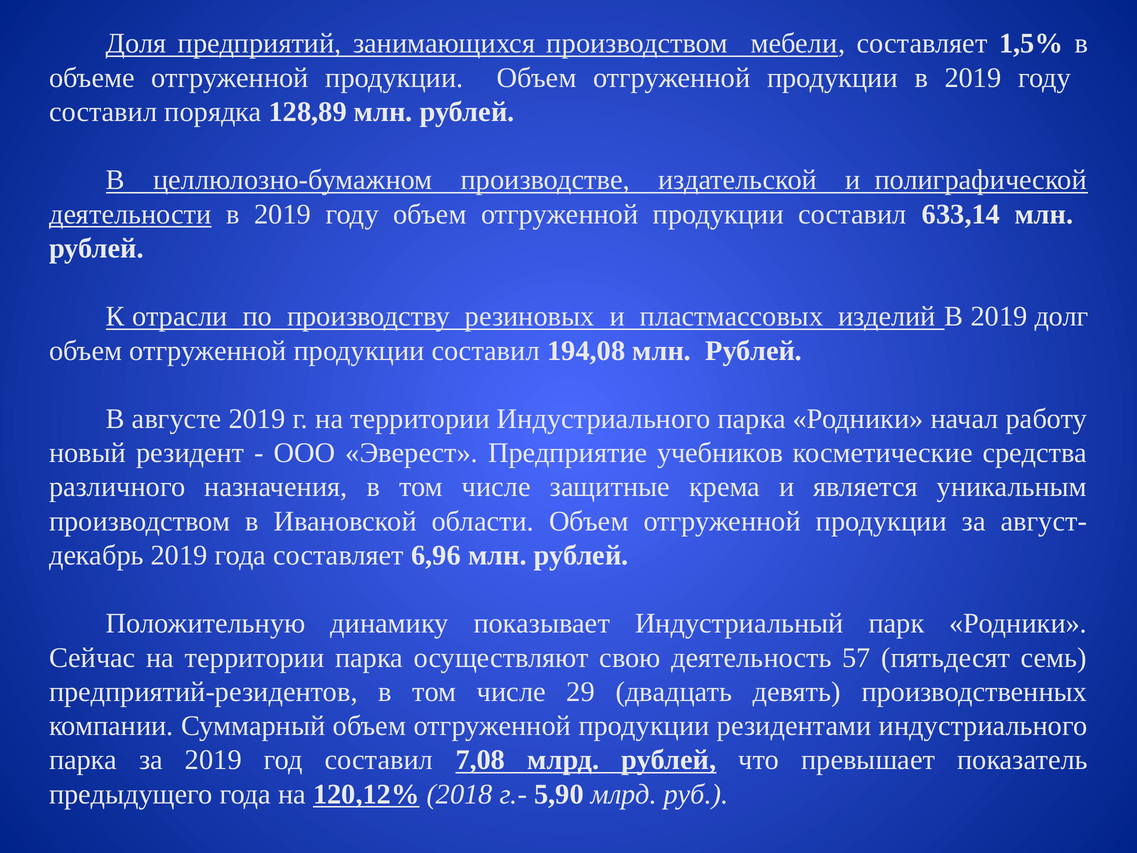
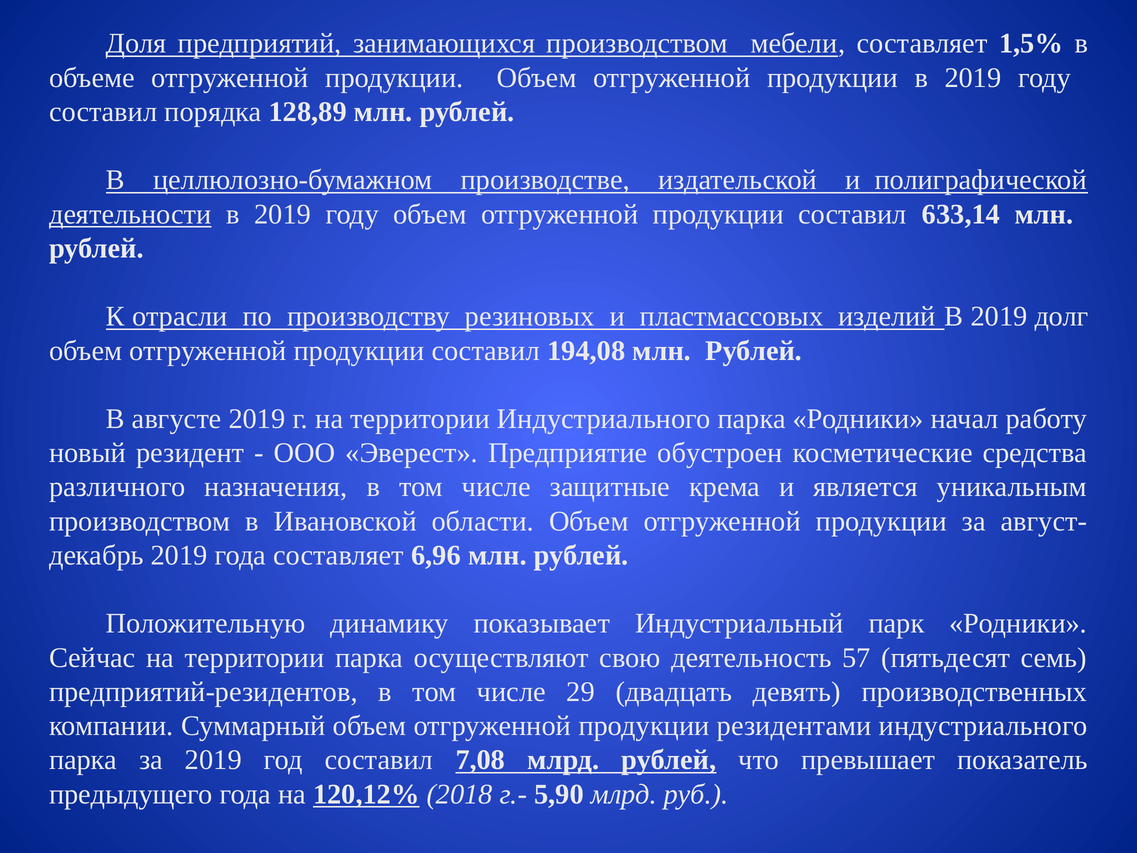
учебников: учебников -> обустроен
